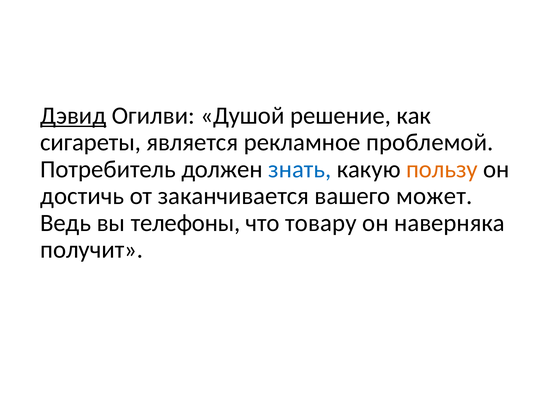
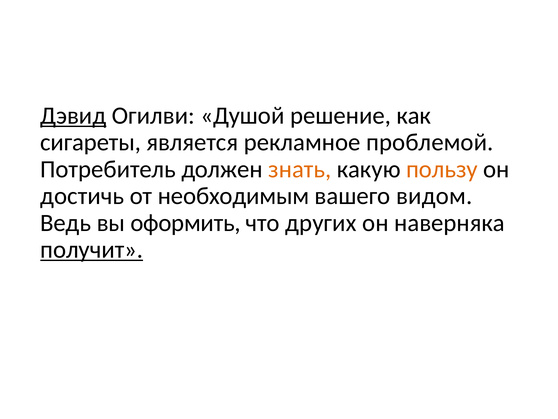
знать colour: blue -> orange
заканчивается: заканчивается -> необходимым
может: может -> видом
телефоны: телефоны -> оформить
товару: товару -> других
получит underline: none -> present
